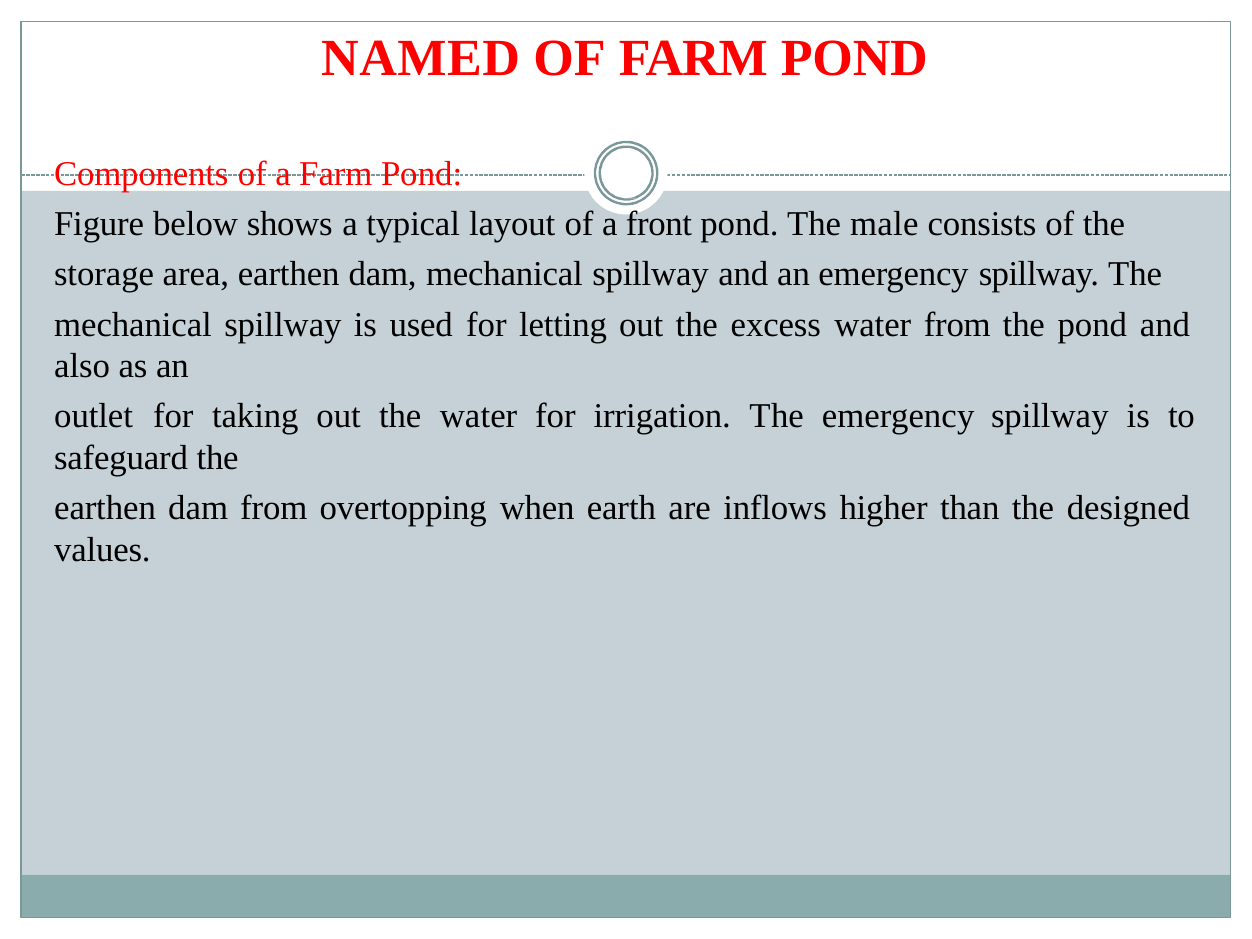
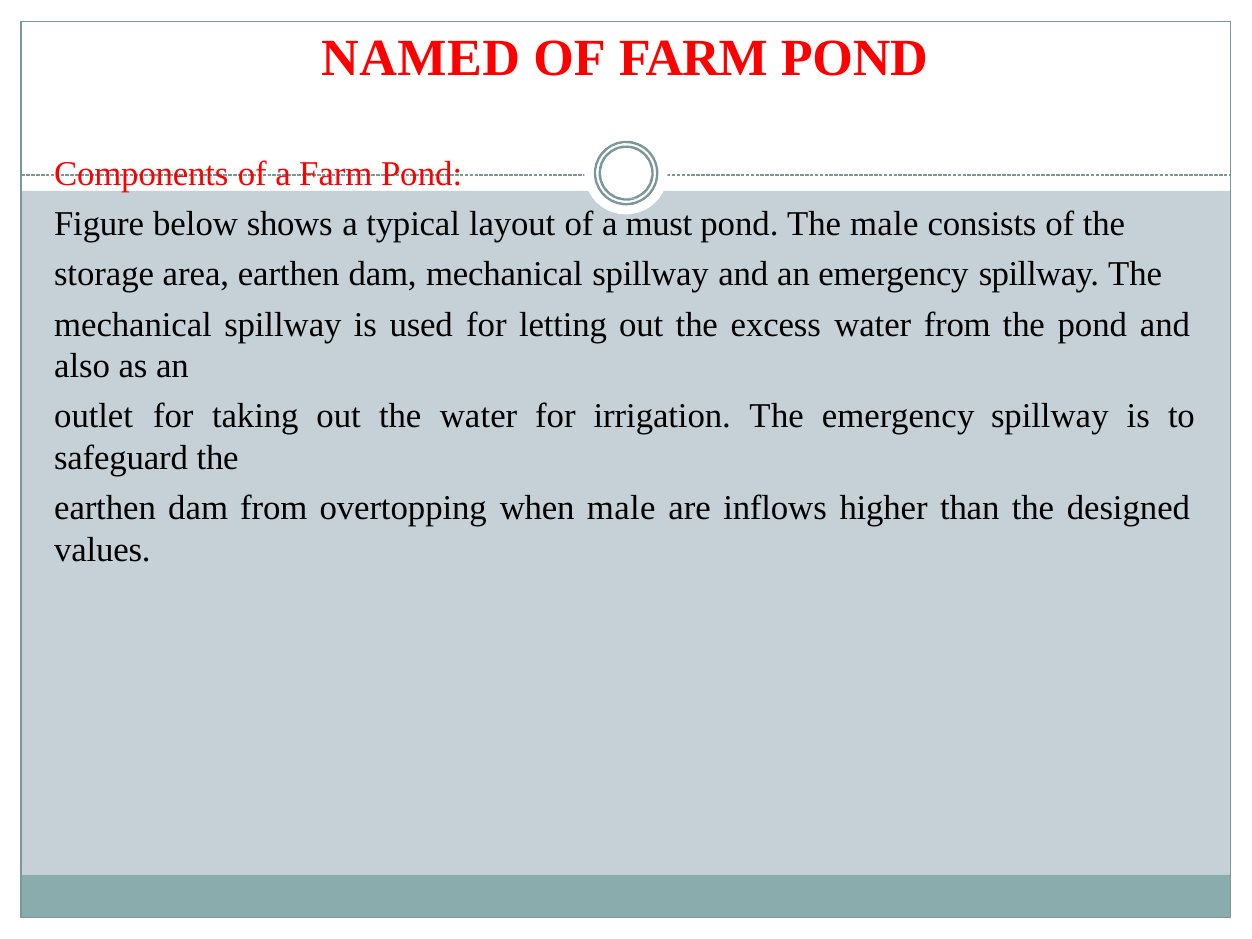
front: front -> must
when earth: earth -> male
